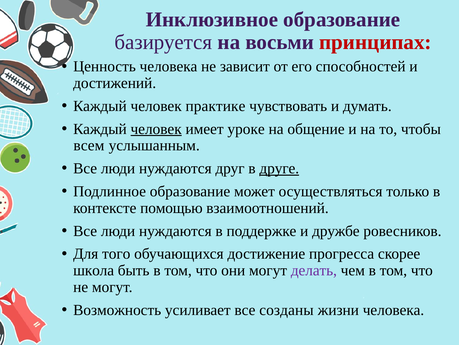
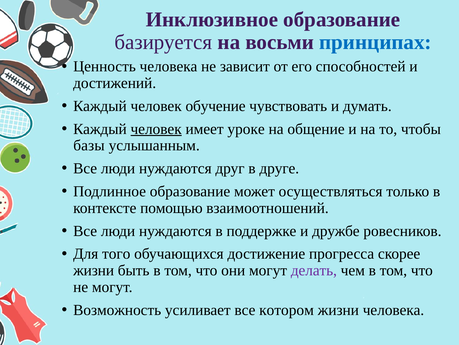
принципах colour: red -> blue
практике: практике -> обучение
всем: всем -> базы
друге underline: present -> none
школа at (94, 270): школа -> жизни
созданы: созданы -> котором
